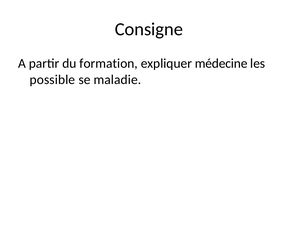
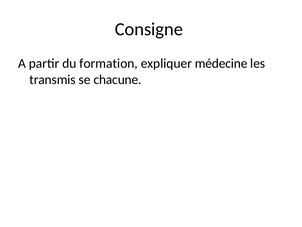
possible: possible -> transmis
maladie: maladie -> chacune
